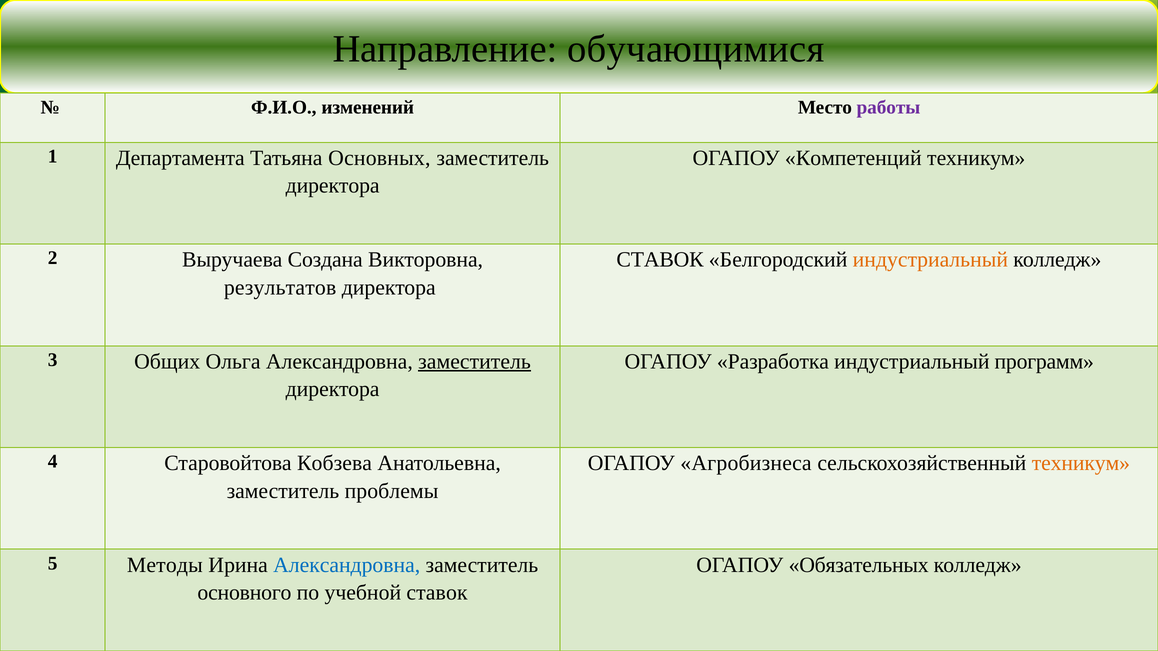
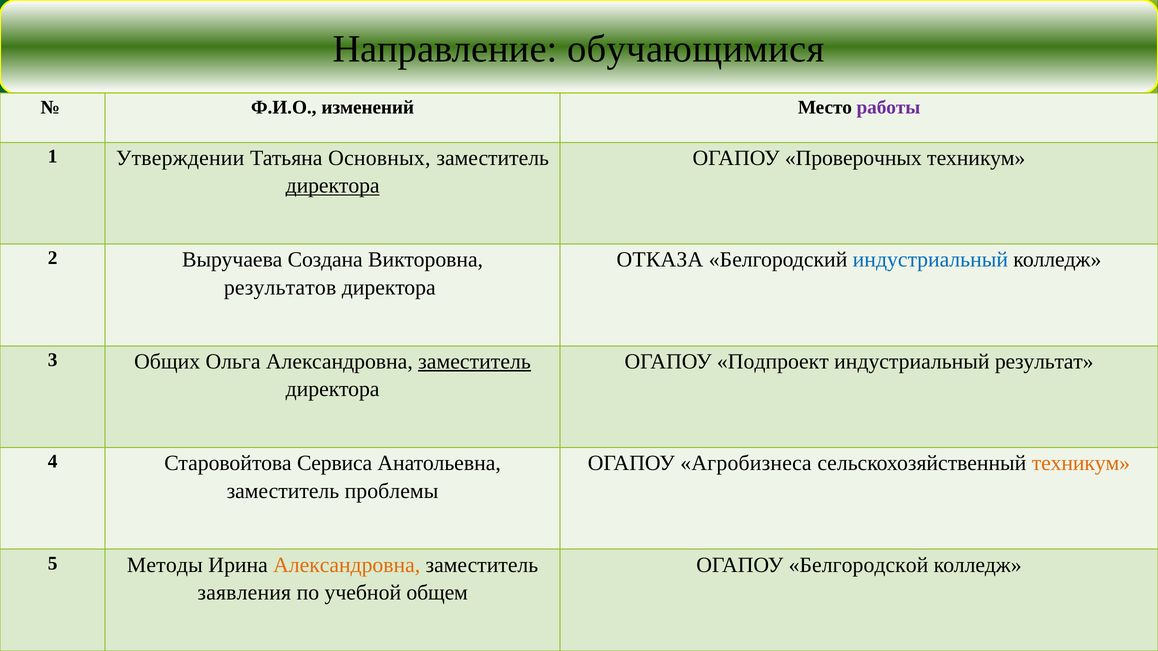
Департамента: Департамента -> Утверждении
Компетенций: Компетенций -> Проверочных
директора at (333, 186) underline: none -> present
СТАВОК at (660, 260): СТАВОК -> ОТКАЗА
индустриальный at (930, 260) colour: orange -> blue
Разработка: Разработка -> Подпроект
программ: программ -> результат
Кобзева: Кобзева -> Сервиса
Александровна at (347, 565) colour: blue -> orange
Обязательных: Обязательных -> Белгородской
основного: основного -> заявления
учебной ставок: ставок -> общем
